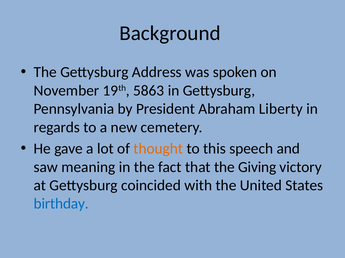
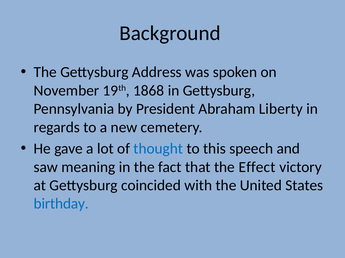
5863: 5863 -> 1868
thought colour: orange -> blue
Giving: Giving -> Effect
